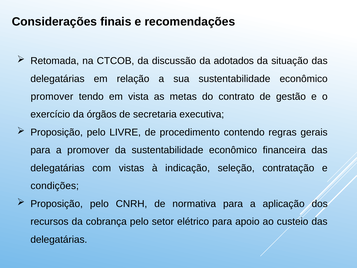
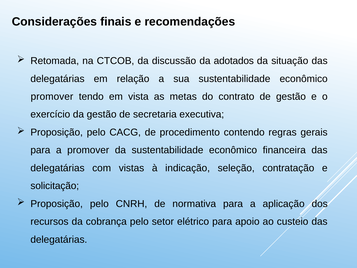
da órgãos: órgãos -> gestão
LIVRE: LIVRE -> CACG
condições: condições -> solicitação
